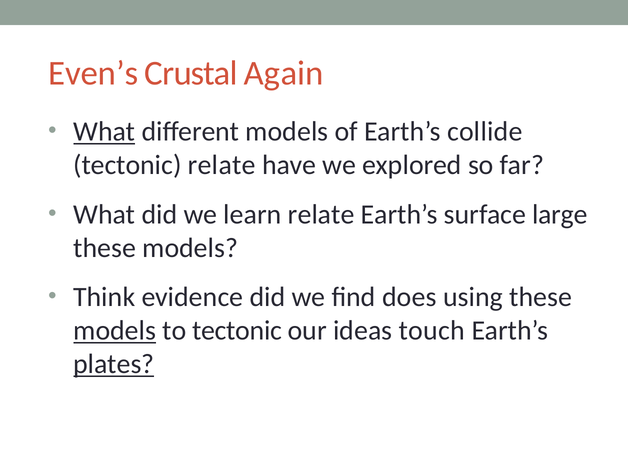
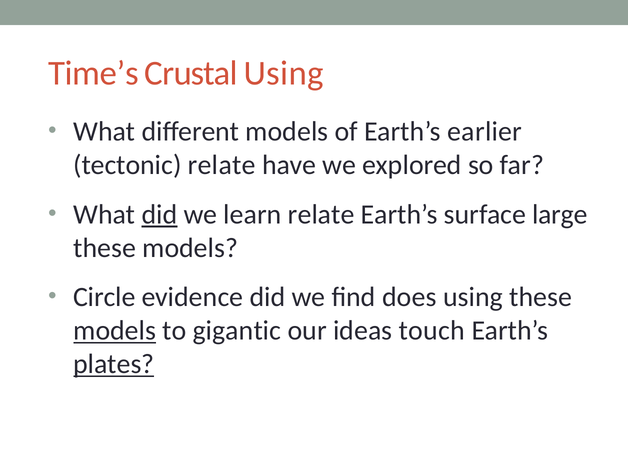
Even’s: Even’s -> Time’s
Crustal Again: Again -> Using
What at (104, 132) underline: present -> none
collide: collide -> earlier
did at (159, 214) underline: none -> present
Think: Think -> Circle
to tectonic: tectonic -> gigantic
